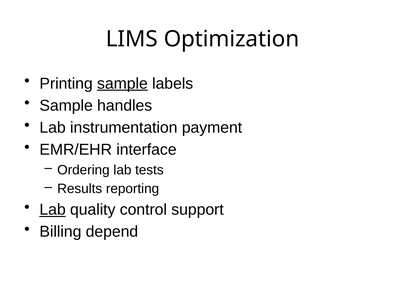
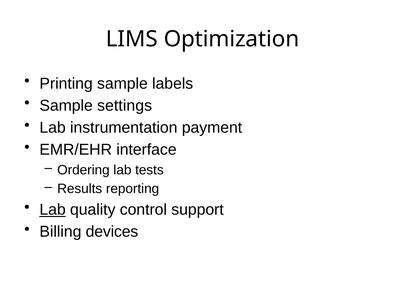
sample at (122, 83) underline: present -> none
handles: handles -> settings
depend: depend -> devices
